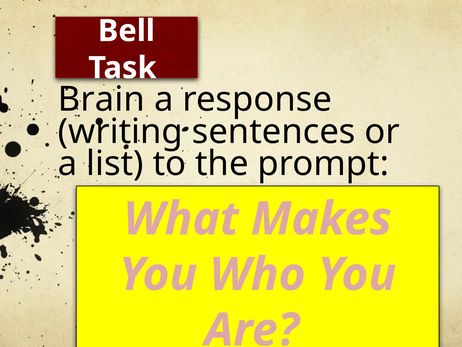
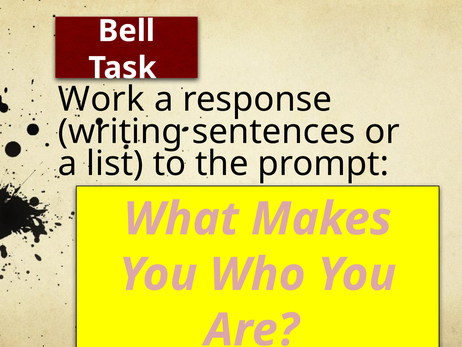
Brain: Brain -> Work
